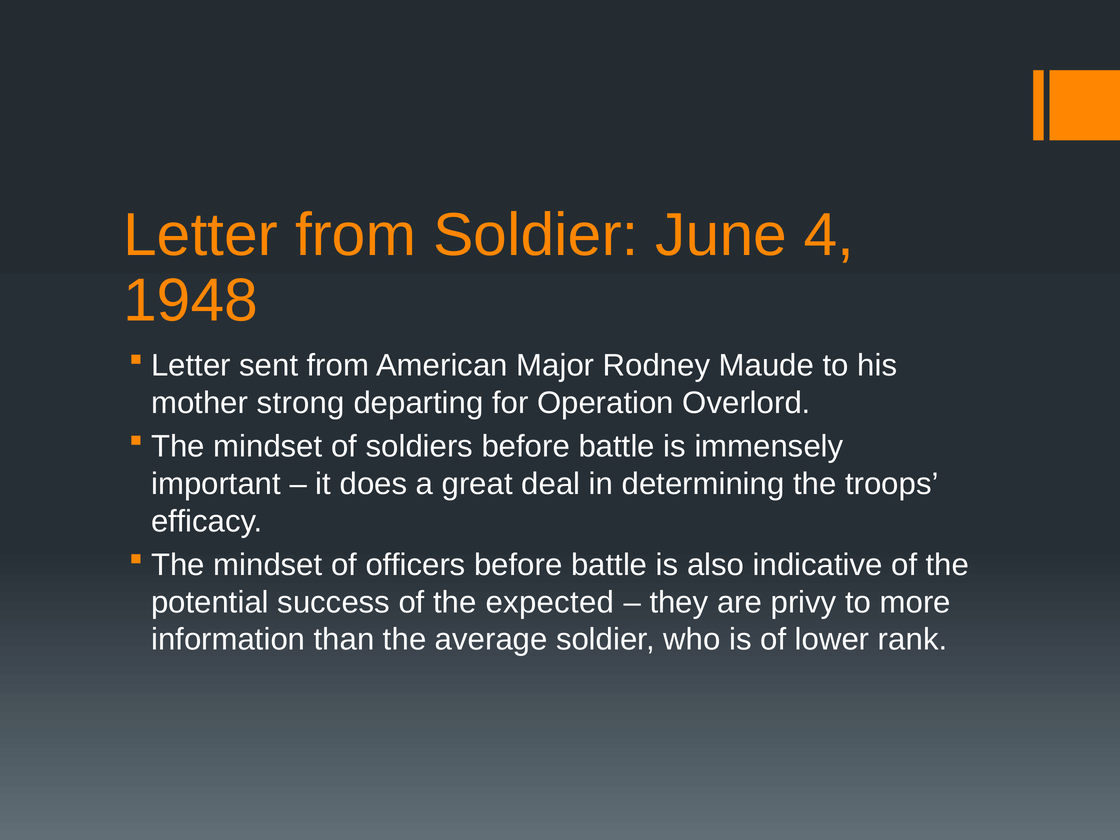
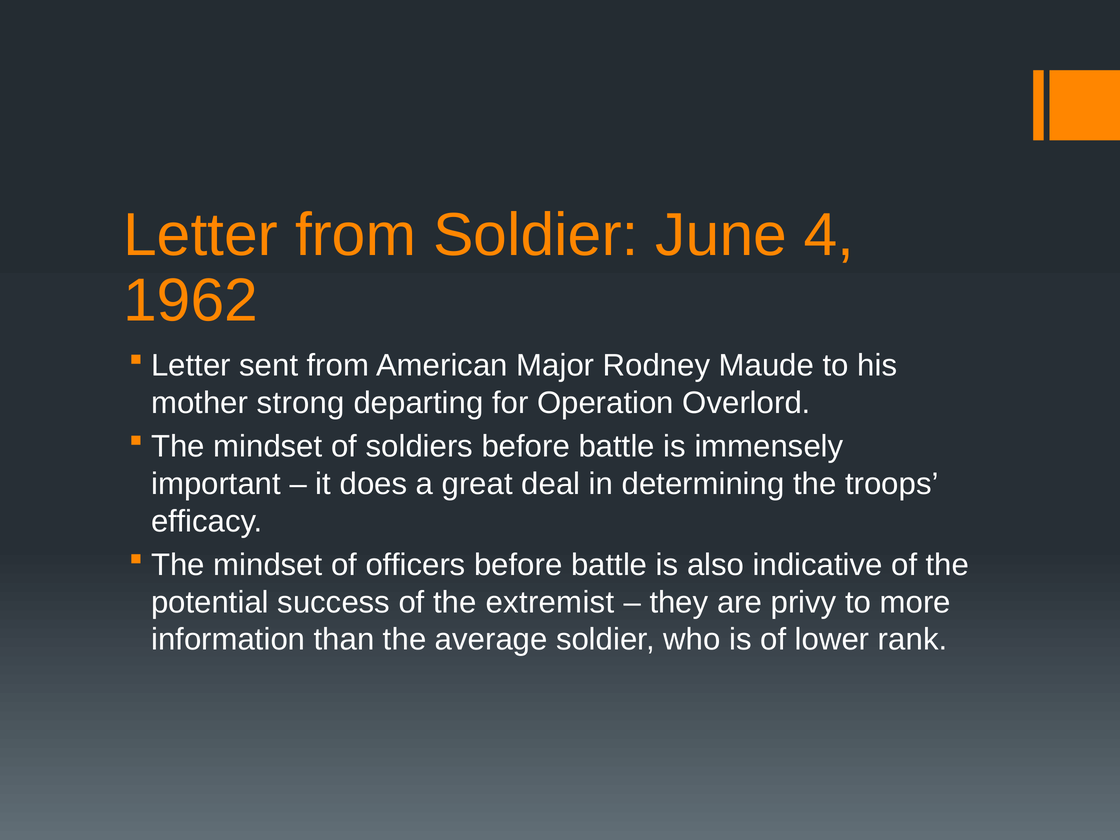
1948: 1948 -> 1962
expected: expected -> extremist
